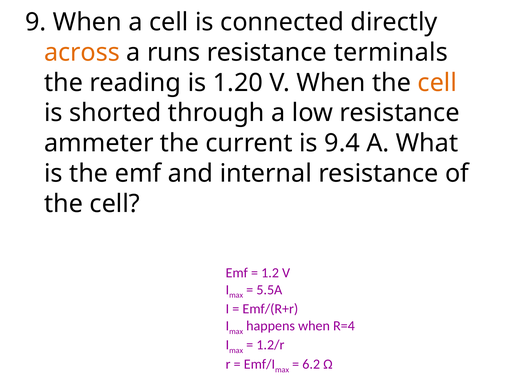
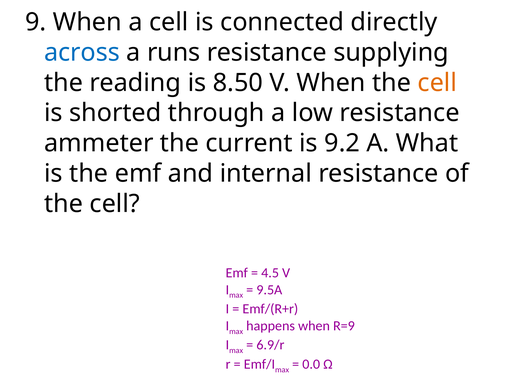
across colour: orange -> blue
terminals: terminals -> supplying
1.20: 1.20 -> 8.50
9.4: 9.4 -> 9.2
1.2: 1.2 -> 4.5
5.5A: 5.5A -> 9.5A
R=4: R=4 -> R=9
1.2/r: 1.2/r -> 6.9/r
6.2: 6.2 -> 0.0
